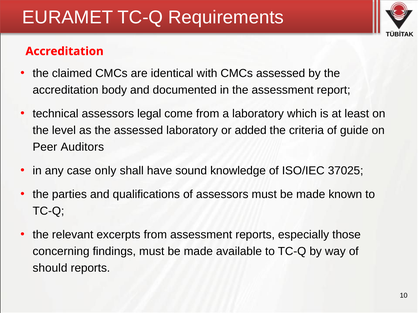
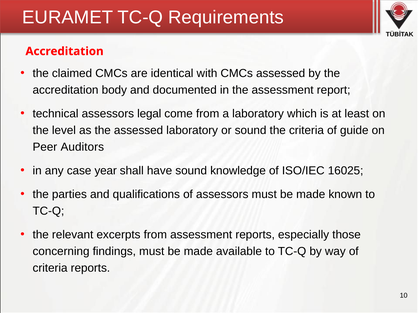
or added: added -> sound
only: only -> year
37025: 37025 -> 16025
should at (50, 268): should -> criteria
